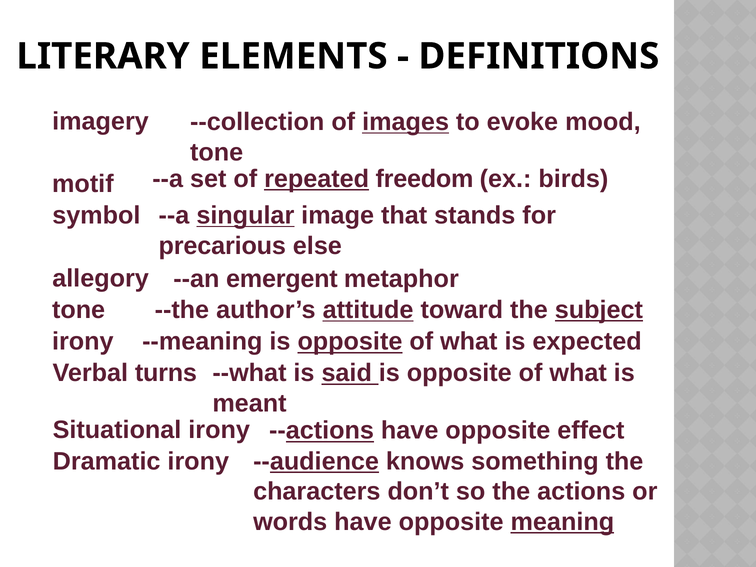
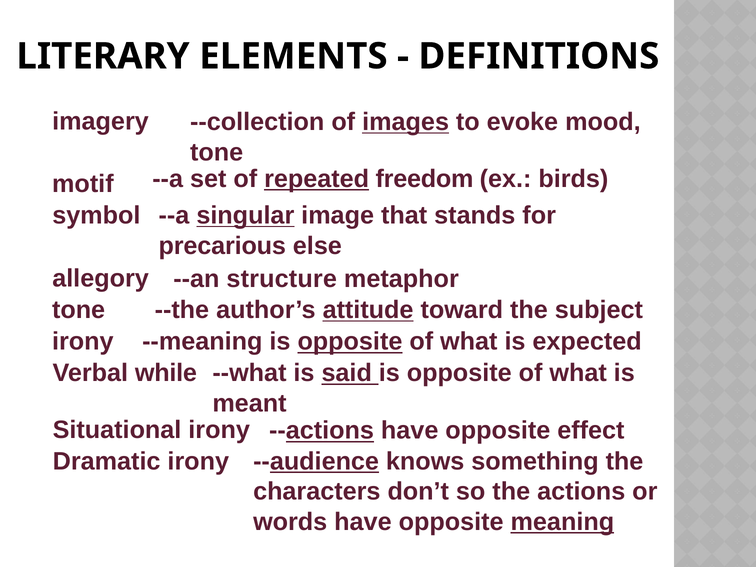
emergent: emergent -> structure
subject underline: present -> none
turns: turns -> while
